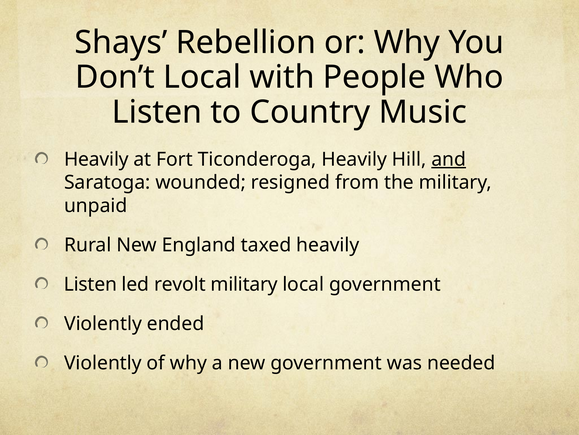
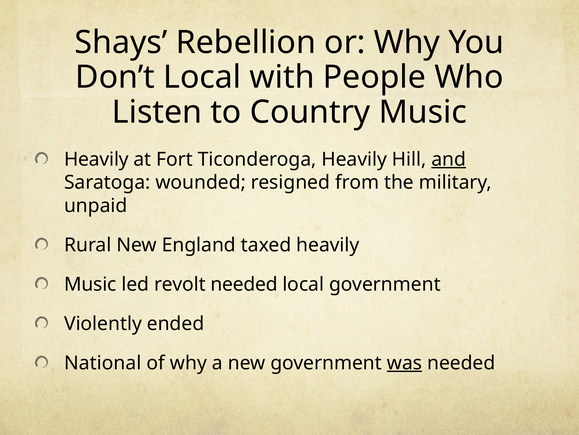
Listen at (90, 284): Listen -> Music
revolt military: military -> needed
Violently at (103, 362): Violently -> National
was underline: none -> present
